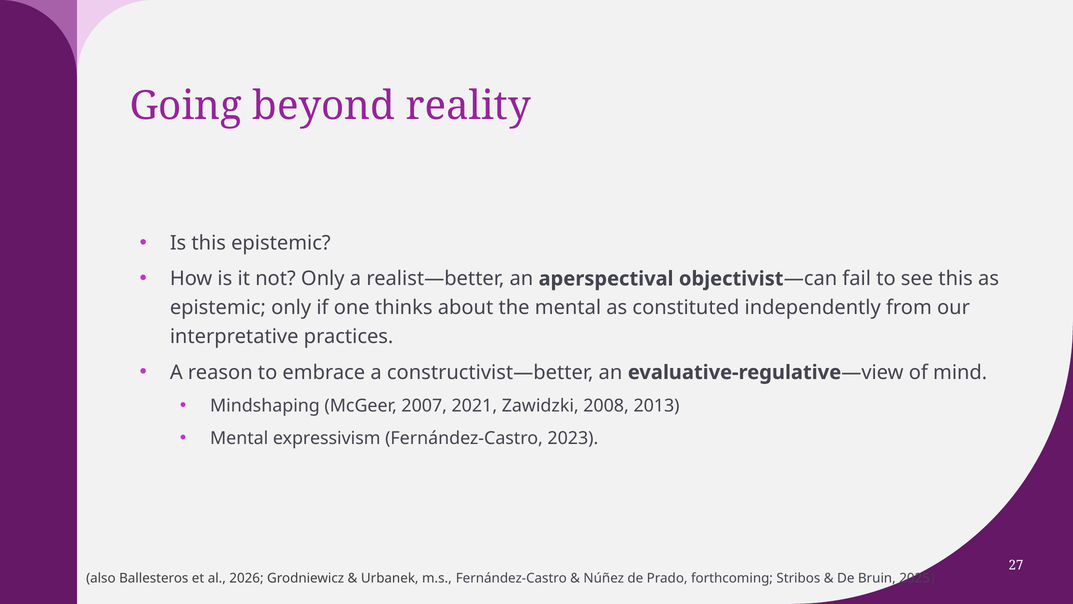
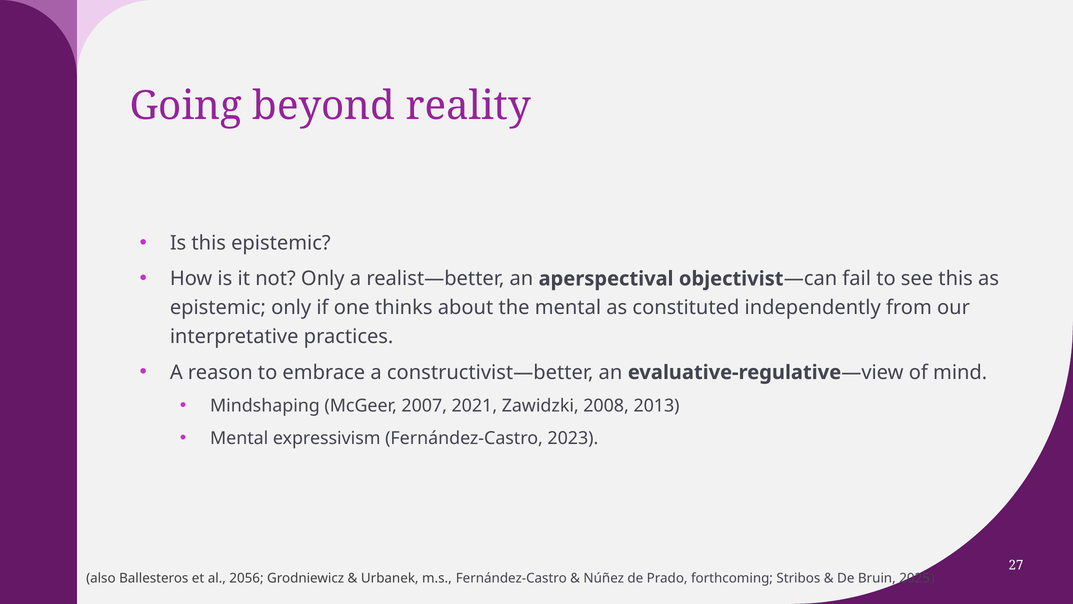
2026: 2026 -> 2056
